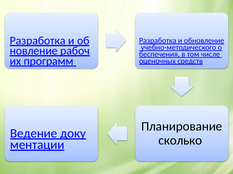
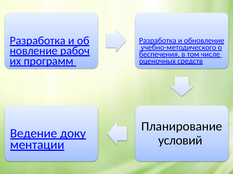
сколько: сколько -> условий
